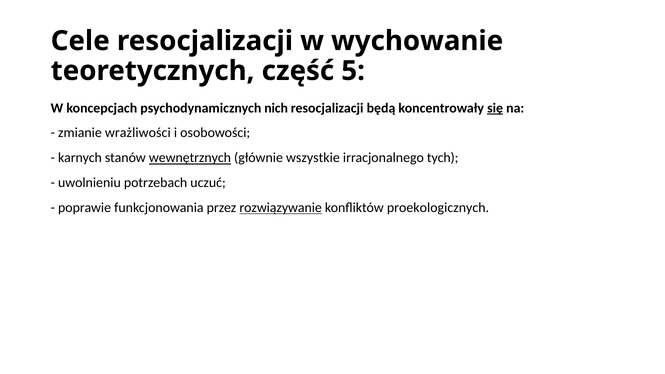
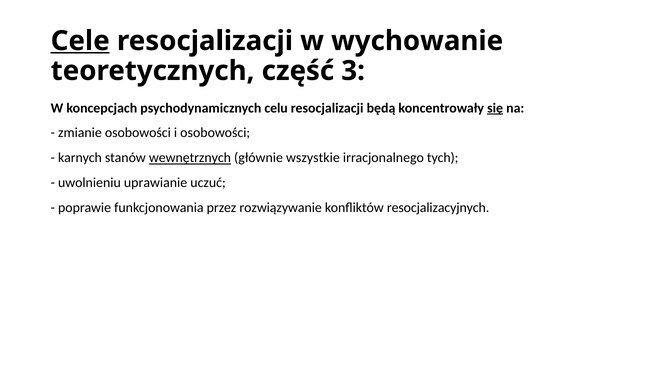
Cele underline: none -> present
5: 5 -> 3
nich: nich -> celu
zmianie wrażliwości: wrażliwości -> osobowości
potrzebach: potrzebach -> uprawianie
rozwiązywanie underline: present -> none
proekologicznych: proekologicznych -> resocjalizacyjnych
